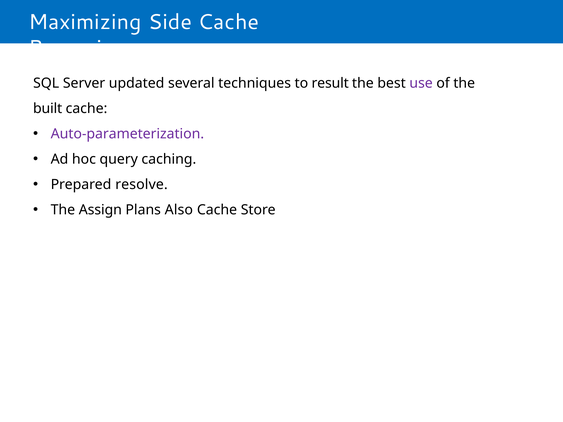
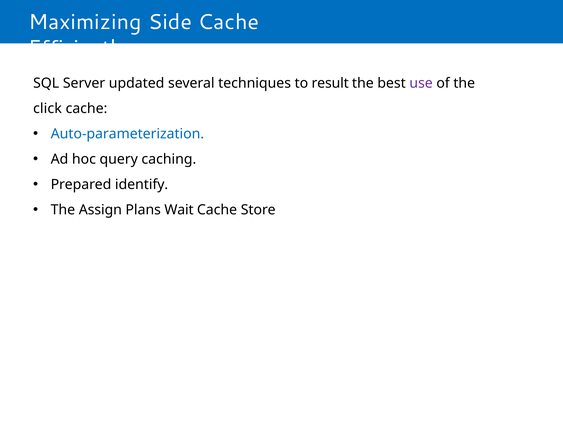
Removing: Removing -> Efficiently
built: built -> click
Auto-parameterization colour: purple -> blue
resolve: resolve -> identify
Also: Also -> Wait
